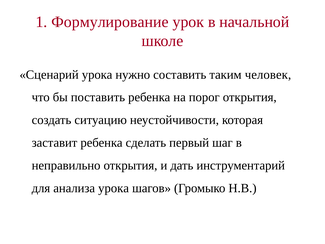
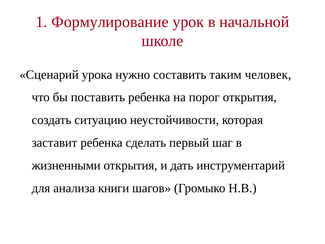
неправильно: неправильно -> жизненными
анализа урока: урока -> книги
